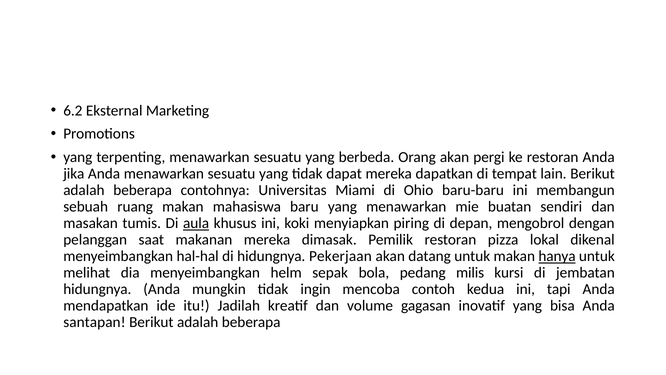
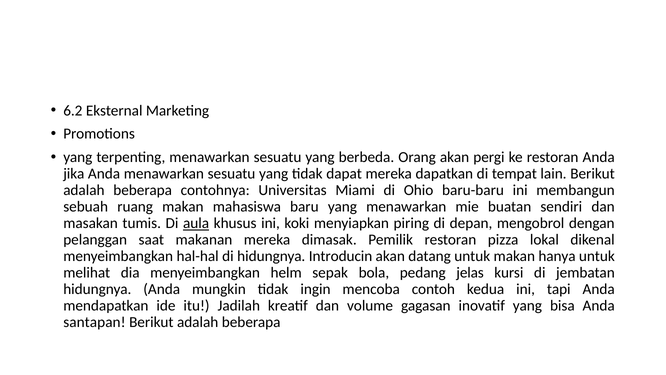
Pekerjaan: Pekerjaan -> Introducin
hanya underline: present -> none
milis: milis -> jelas
